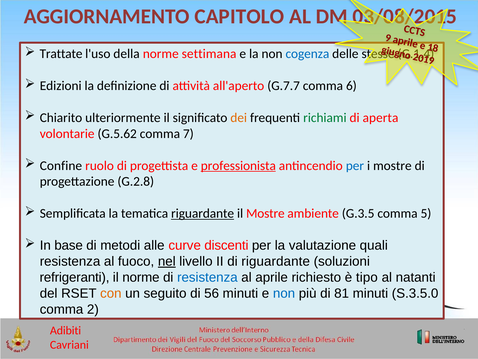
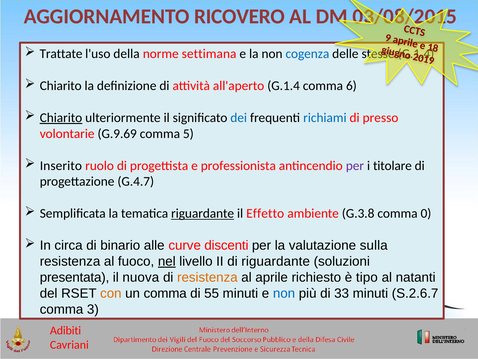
CAPITOLO: CAPITOLO -> RICOVERO
Edizioni at (61, 86): Edizioni -> Chiarito
all'aperto G.7.7: G.7.7 -> G.1.4
Chiarito at (61, 118) underline: none -> present
dei colour: orange -> blue
richiami colour: green -> blue
aperta: aperta -> presso
G.5.62: G.5.62 -> G.9.69
7: 7 -> 5
Confine: Confine -> Inserito
professionista underline: present -> none
per at (355, 165) colour: blue -> purple
i mostre: mostre -> titolare
G.2.8: G.2.8 -> G.4.7
il Mostre: Mostre -> Effetto
G.3.5: G.3.5 -> G.3.8
5: 5 -> 0
base: base -> circa
metodi: metodi -> binario
quali: quali -> sulla
refrigeranti: refrigeranti -> presentata
il norme: norme -> nuova
resistenza at (207, 277) colour: blue -> orange
un seguito: seguito -> comma
56: 56 -> 55
81: 81 -> 33
S.3.5.0: S.3.5.0 -> S.2.6.7
2: 2 -> 3
